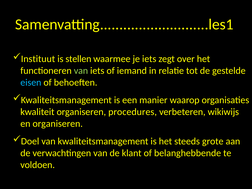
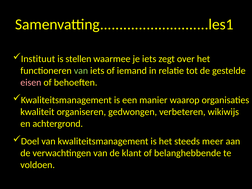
eisen colour: light blue -> pink
procedures: procedures -> gedwongen
en organiseren: organiseren -> achtergrond
grote: grote -> meer
